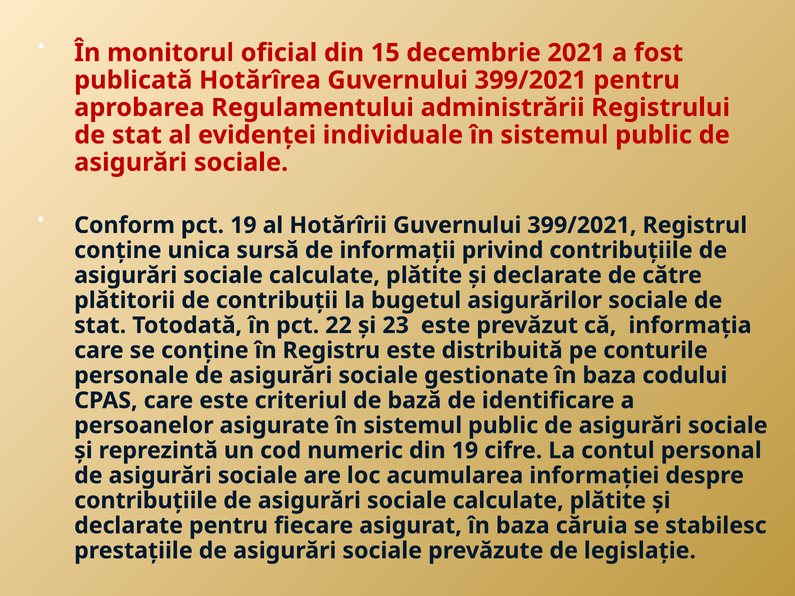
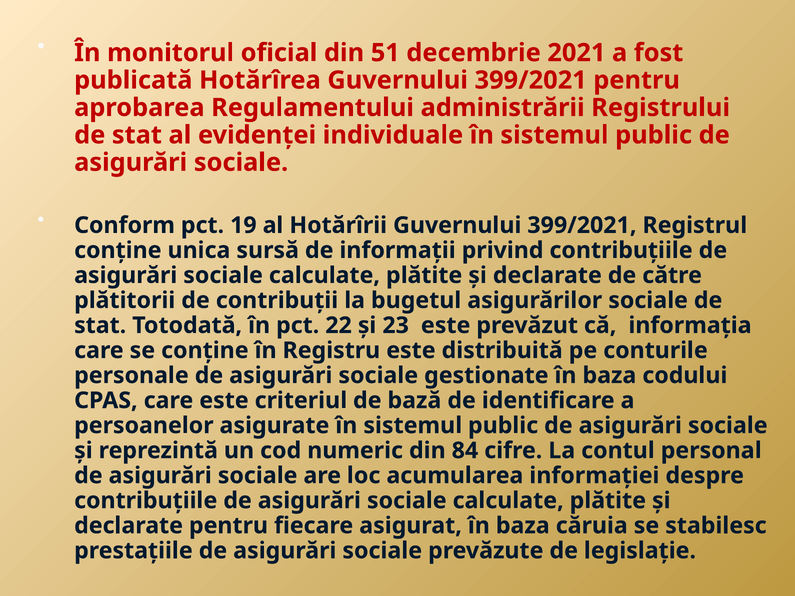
15: 15 -> 51
din 19: 19 -> 84
